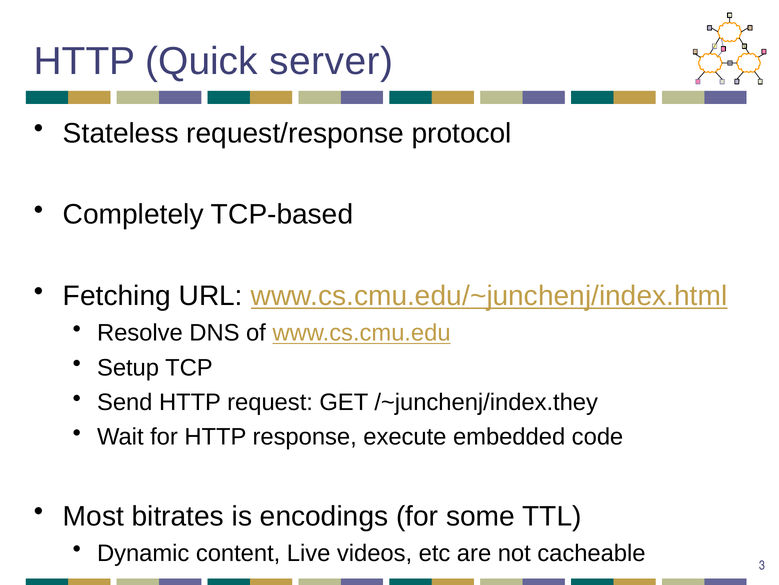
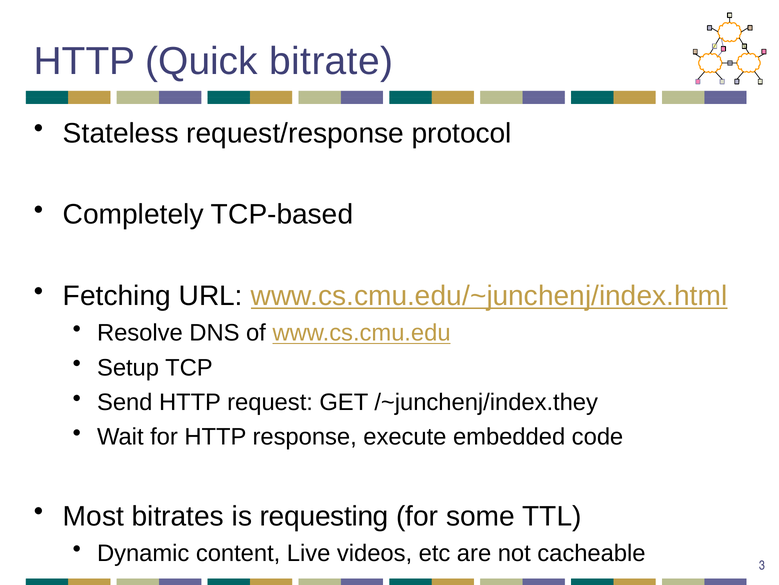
server: server -> bitrate
encodings: encodings -> requesting
